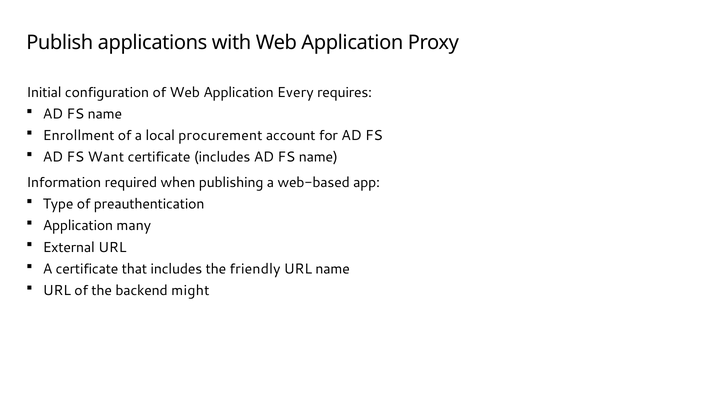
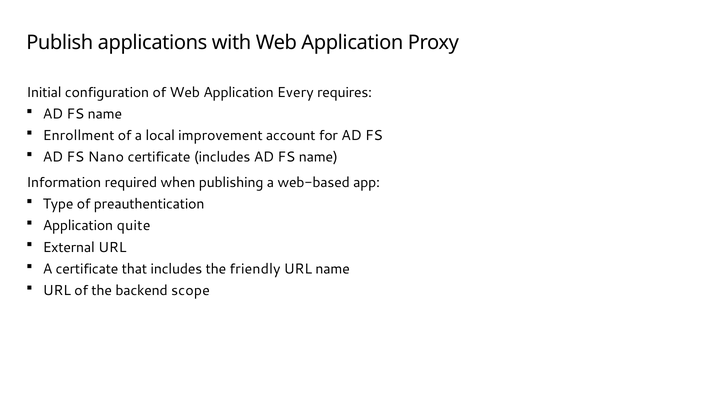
procurement: procurement -> improvement
Want: Want -> Nano
many: many -> quite
might: might -> scope
